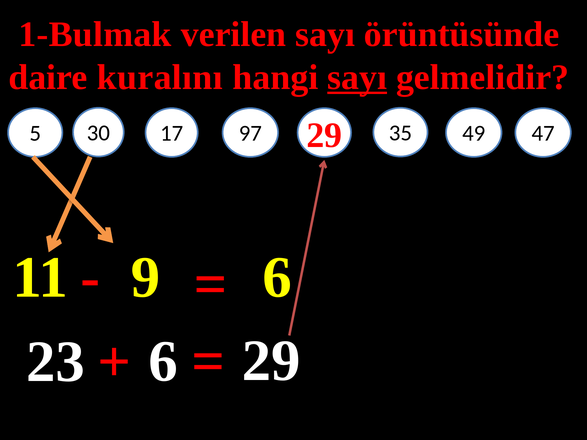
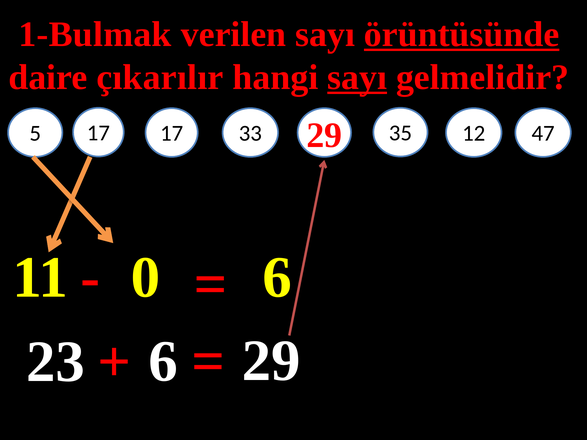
örüntüsünde underline: none -> present
kuralını: kuralını -> çıkarılır
5 30: 30 -> 17
97: 97 -> 33
49: 49 -> 12
9: 9 -> 0
